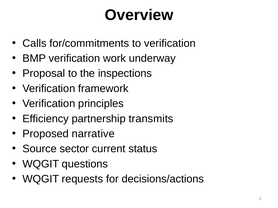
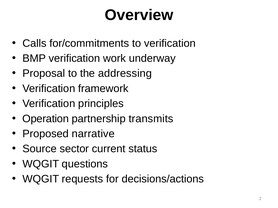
inspections: inspections -> addressing
Efficiency: Efficiency -> Operation
